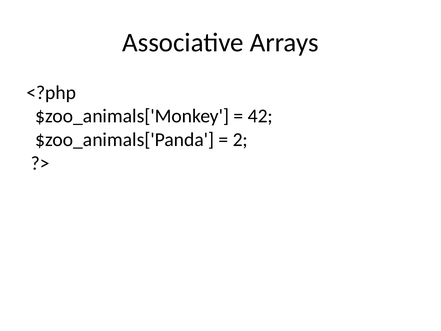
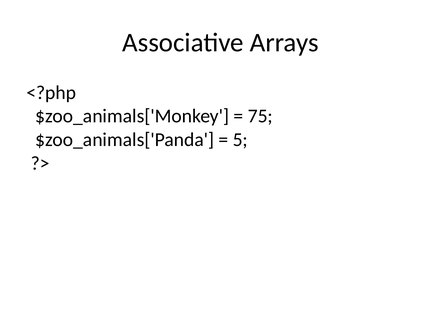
42: 42 -> 75
2: 2 -> 5
